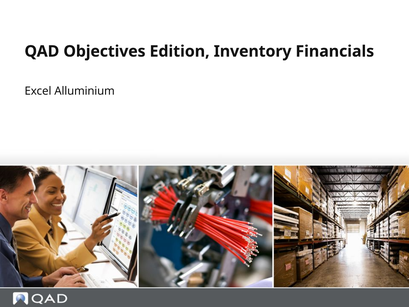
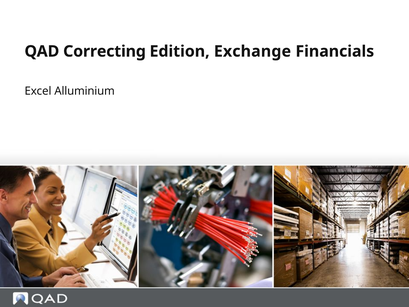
Objectives: Objectives -> Correcting
Inventory: Inventory -> Exchange
